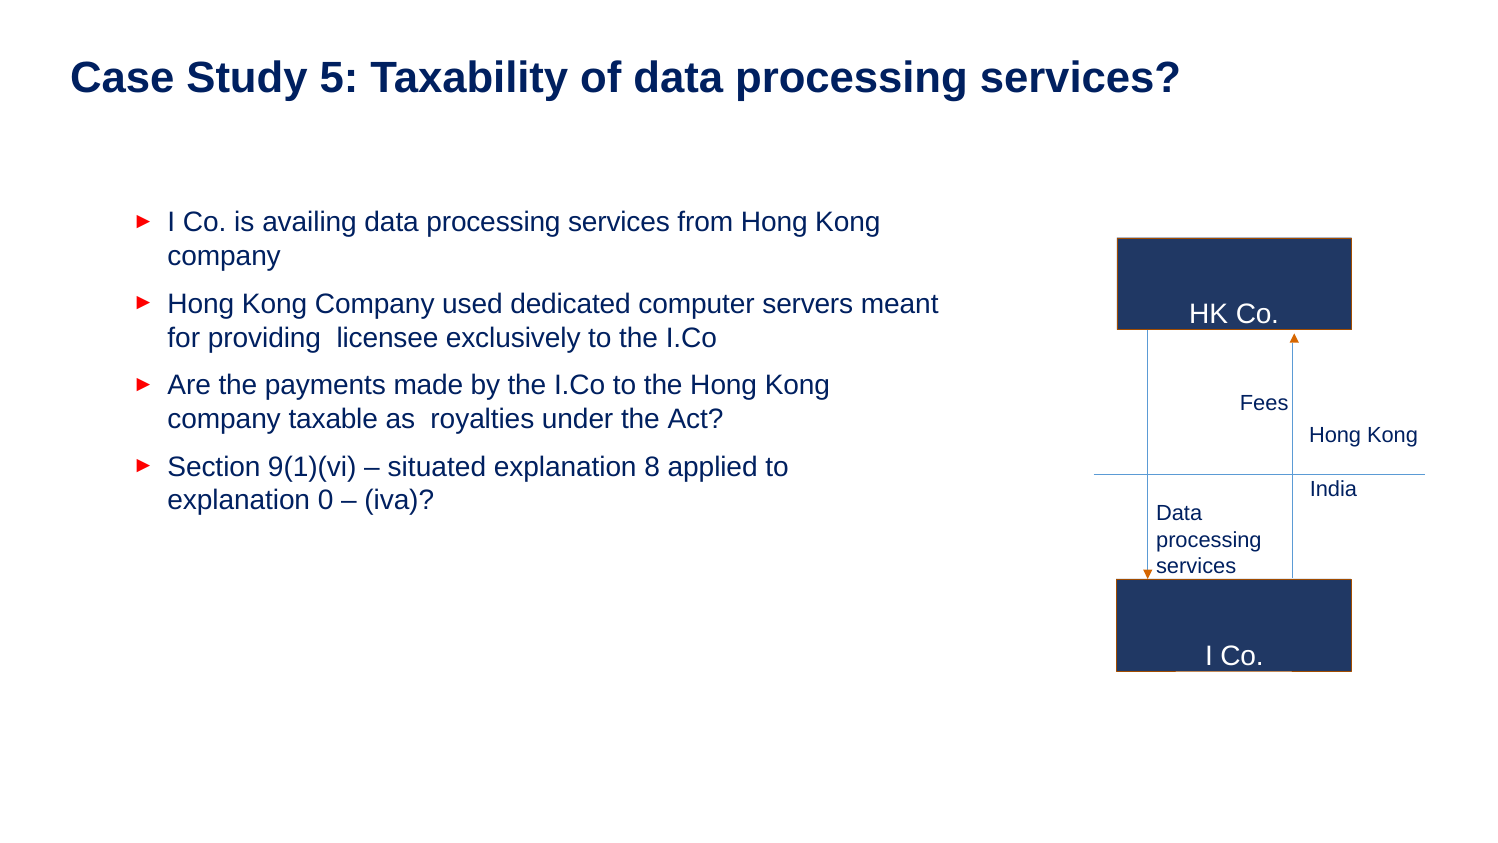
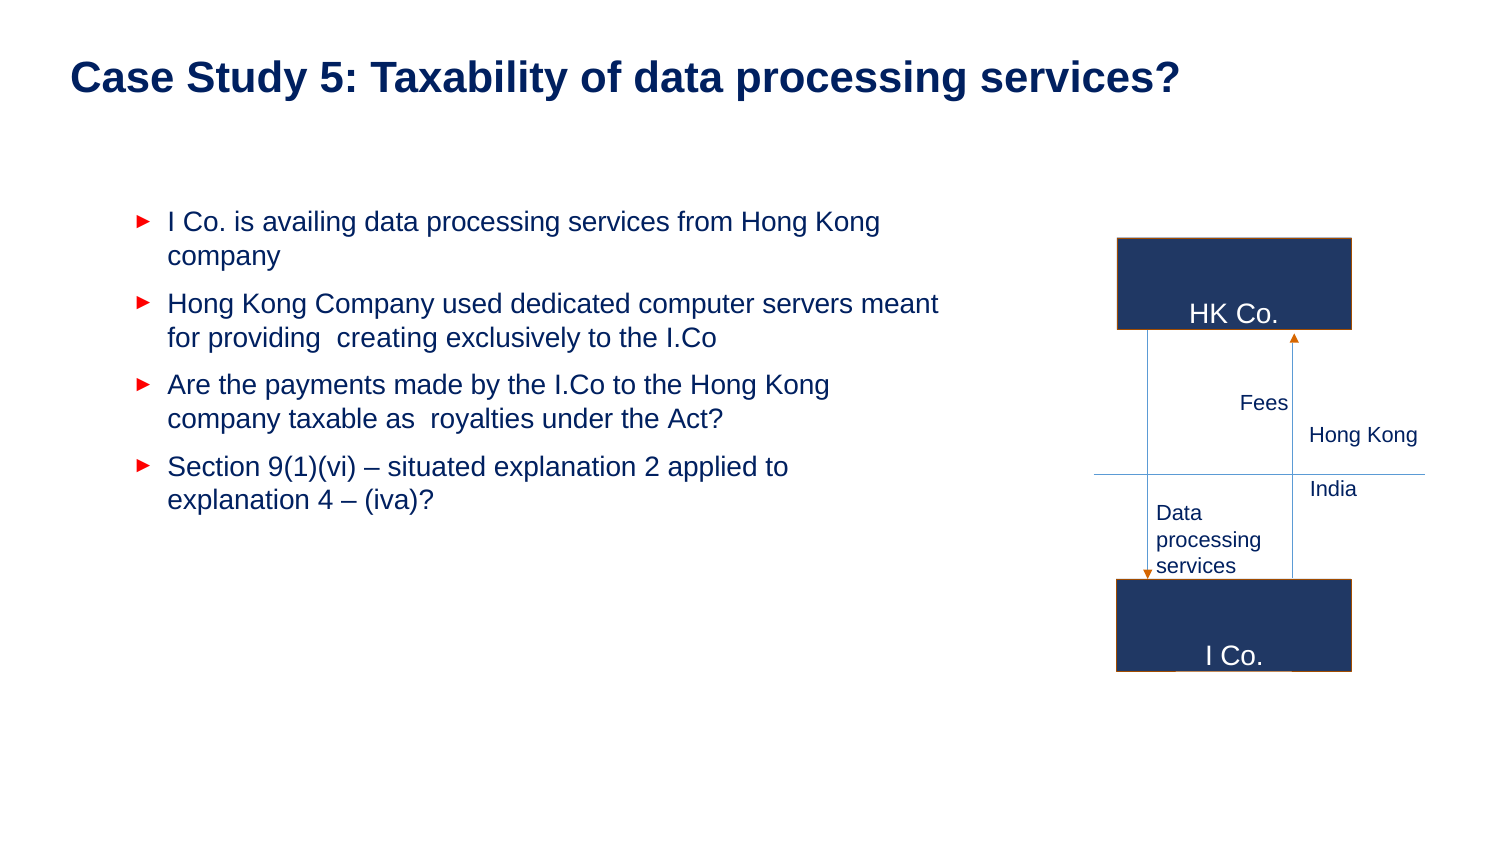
licensee: licensee -> creating
8: 8 -> 2
0: 0 -> 4
